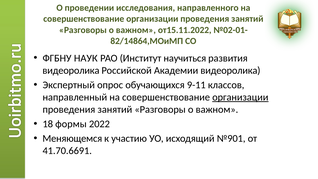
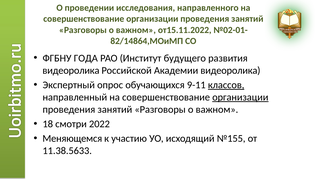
НАУК: НАУК -> ГОДА
научиться: научиться -> будущего
классов underline: none -> present
формы: формы -> смотри
№901: №901 -> №155
41.70.6691: 41.70.6691 -> 11.38.5633
